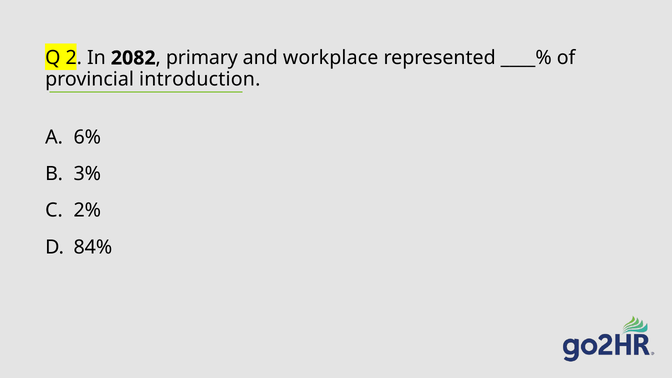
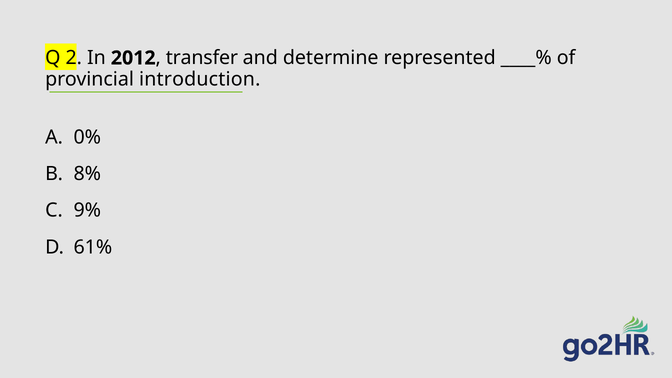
2082: 2082 -> 2012
primary: primary -> transfer
workplace: workplace -> determine
6%: 6% -> 0%
3%: 3% -> 8%
2%: 2% -> 9%
84%: 84% -> 61%
